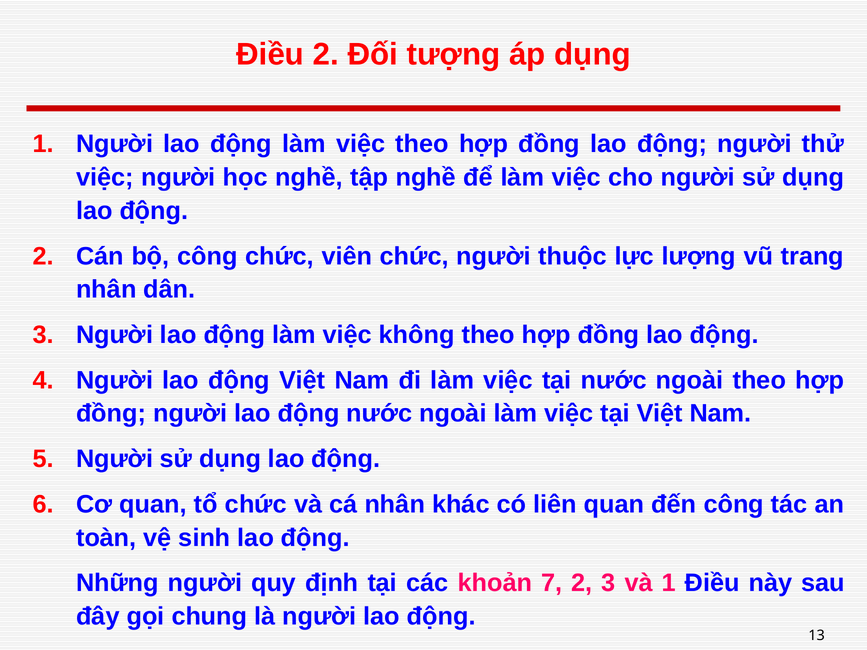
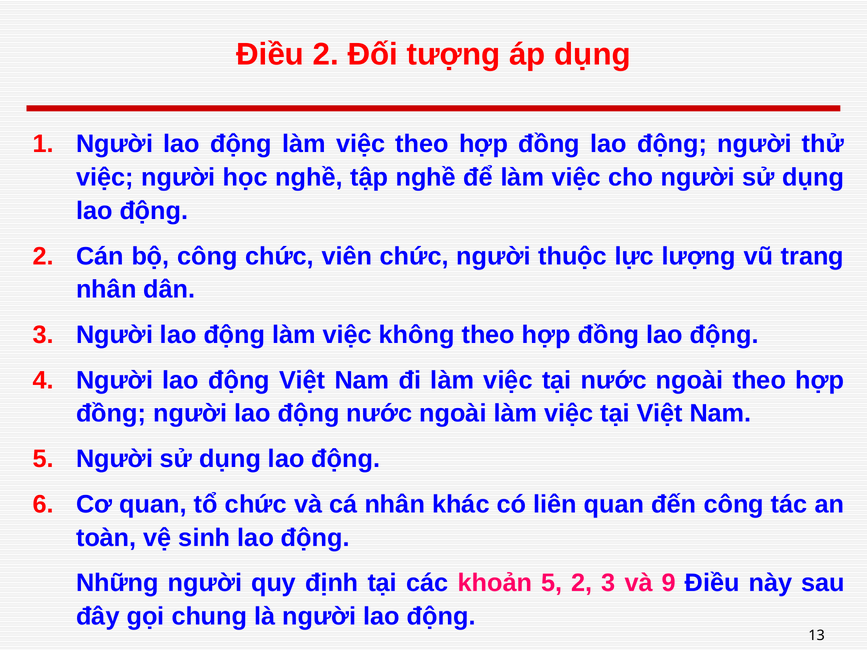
khoản 7: 7 -> 5
và 1: 1 -> 9
